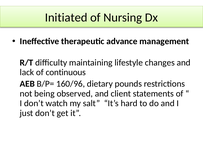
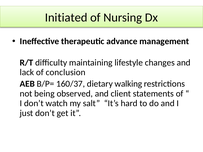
continuous: continuous -> conclusion
160/96: 160/96 -> 160/37
pounds: pounds -> walking
